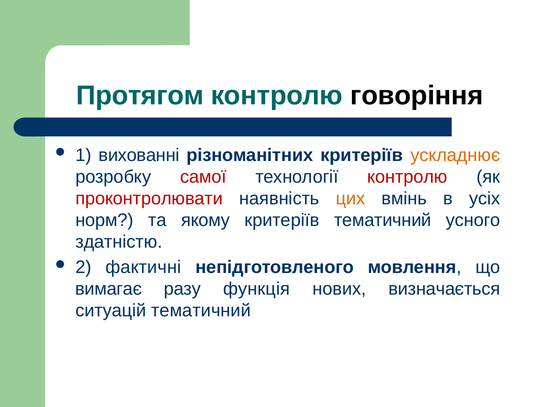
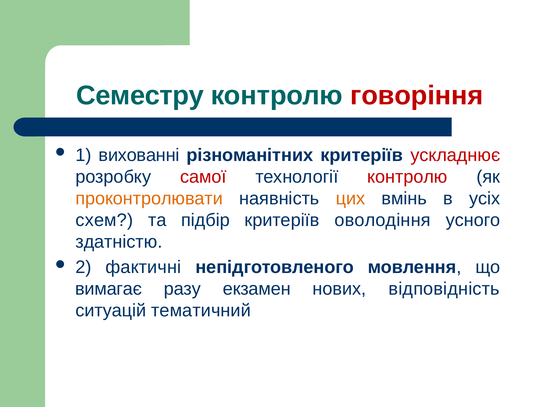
Протягом: Протягом -> Семестру
говоріння colour: black -> red
ускладнює colour: orange -> red
проконтролювати colour: red -> orange
норм: норм -> схем
якому: якому -> підбір
критеріїв тематичний: тематичний -> оволодіння
функція: функція -> екзамен
визначається: визначається -> відповідність
